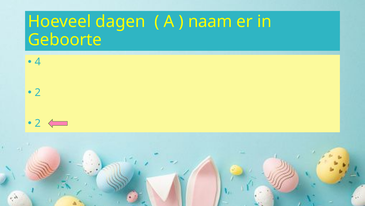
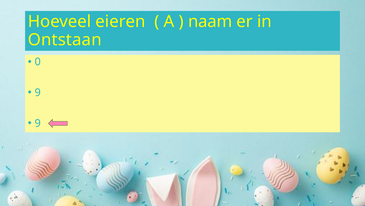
dagen: dagen -> eieren
Geboorte: Geboorte -> Ontstaan
4: 4 -> 0
2 at (38, 92): 2 -> 9
2 at (38, 123): 2 -> 9
